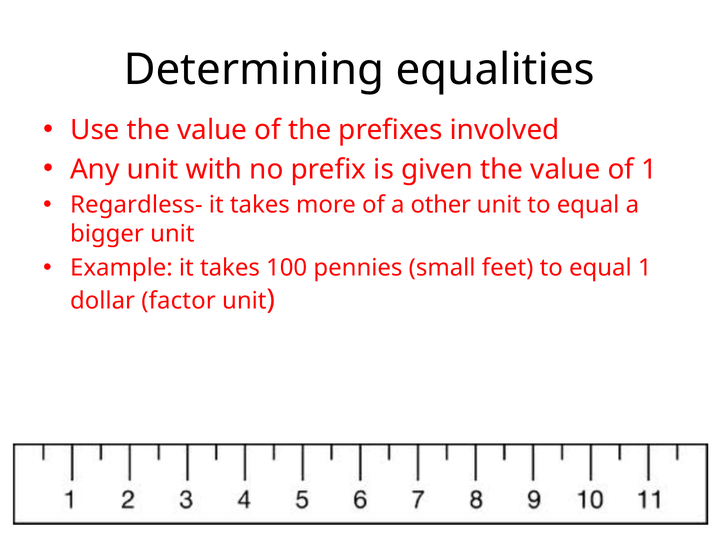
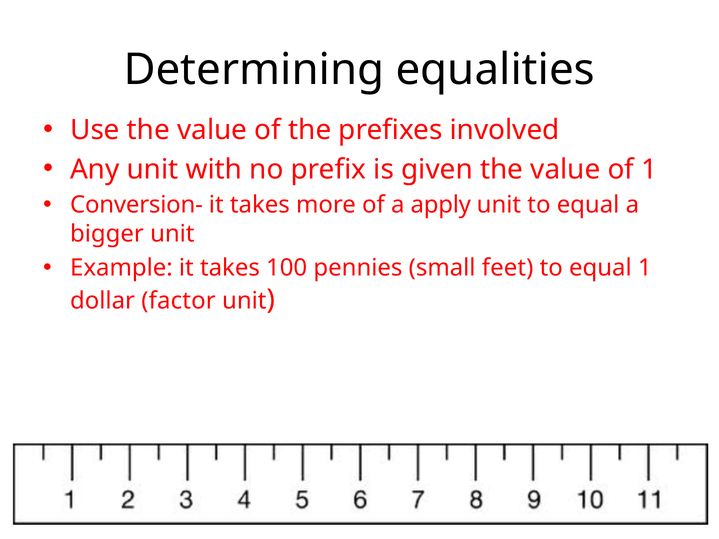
Regardless-: Regardless- -> Conversion-
other: other -> apply
